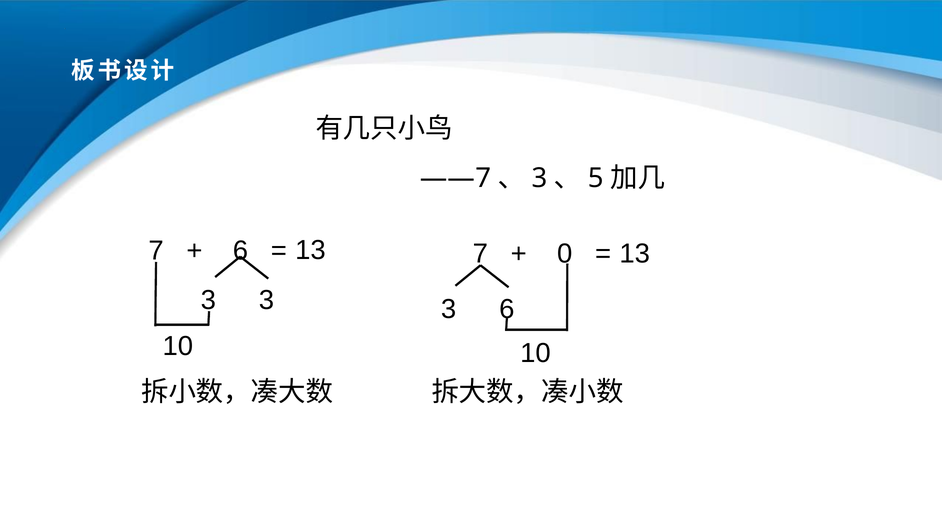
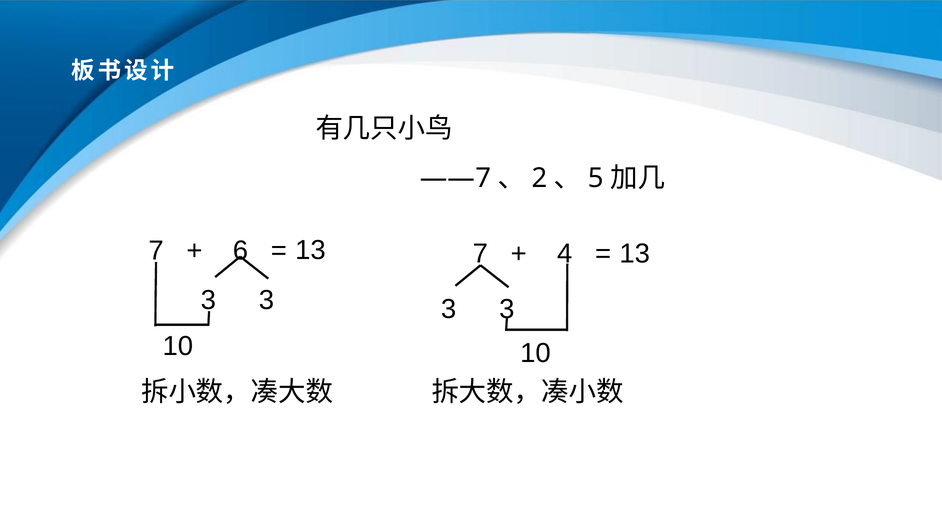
3 at (539, 178): 3 -> 2
0: 0 -> 4
6 at (507, 309): 6 -> 3
